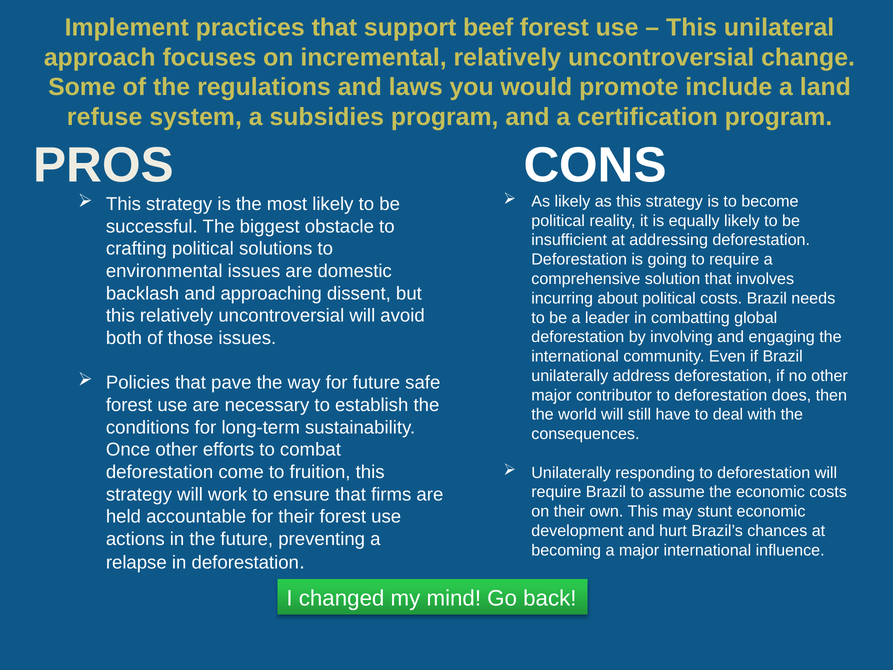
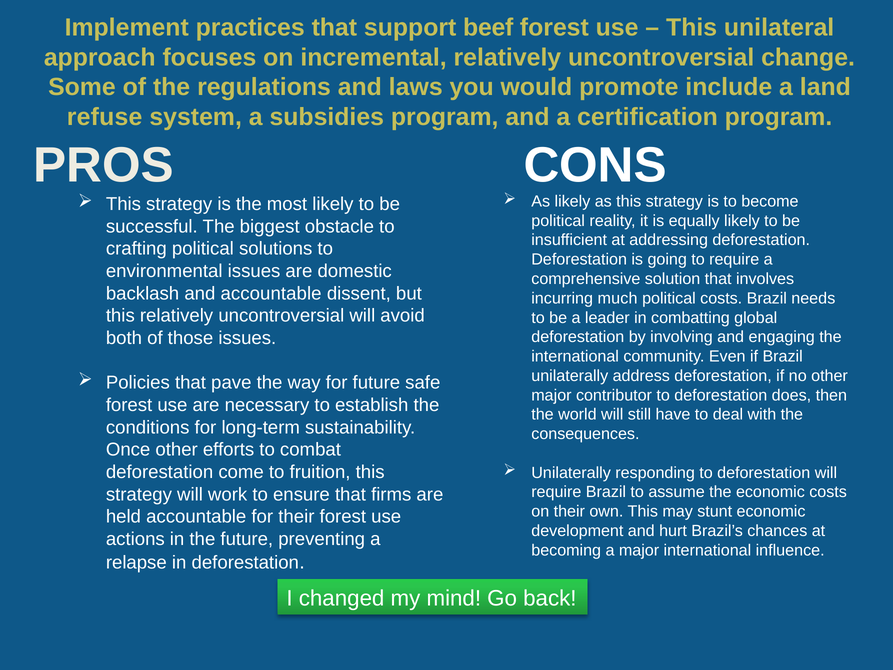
and approaching: approaching -> accountable
about: about -> much
